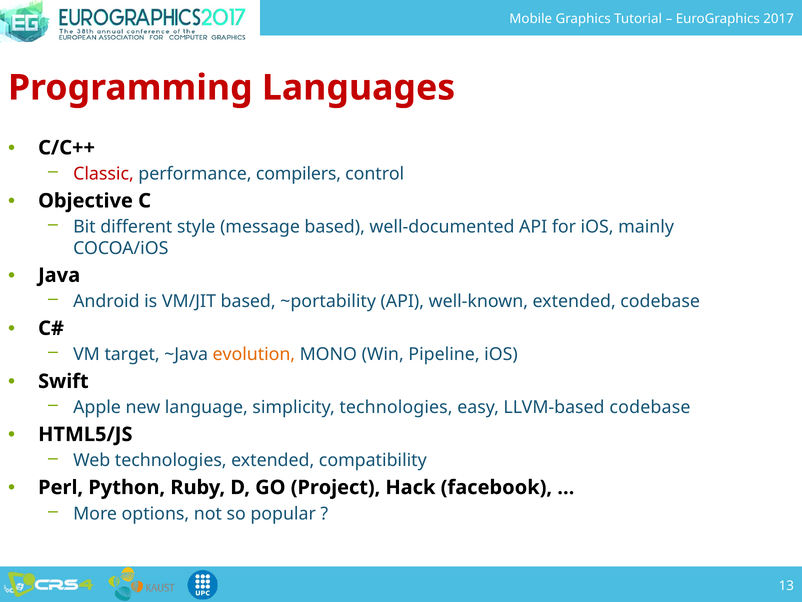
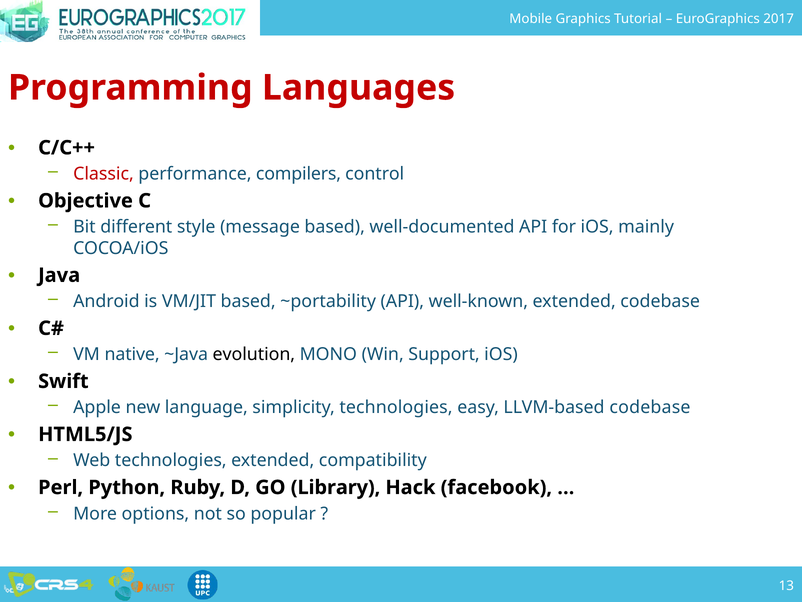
target: target -> native
evolution colour: orange -> black
Pipeline: Pipeline -> Support
Project: Project -> Library
